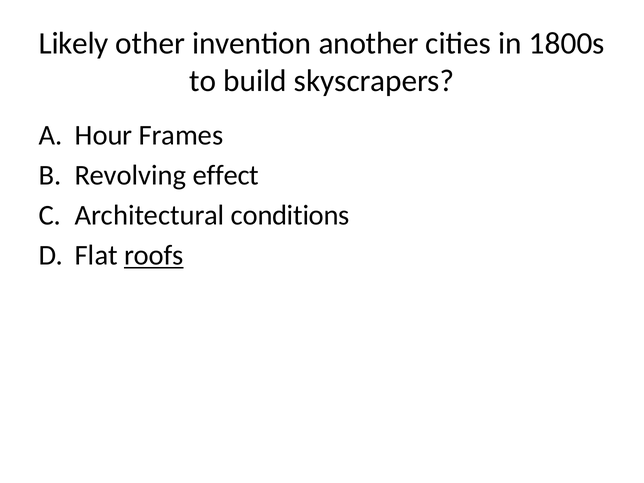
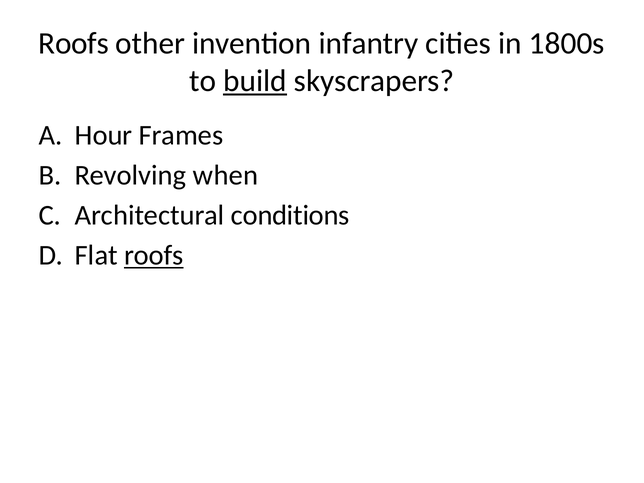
Likely at (74, 44): Likely -> Roofs
another: another -> infantry
build underline: none -> present
effect: effect -> when
